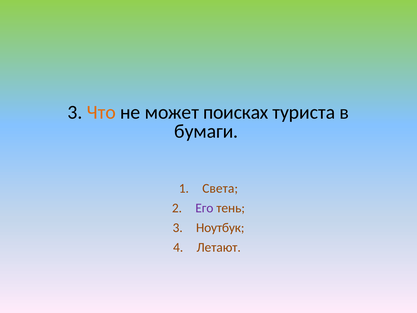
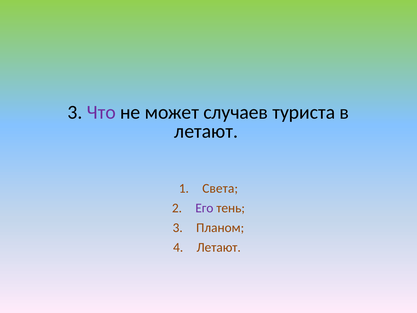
Что colour: orange -> purple
поисках: поисках -> случаев
бумаги at (206, 131): бумаги -> летают
Ноутбук: Ноутбук -> Планом
